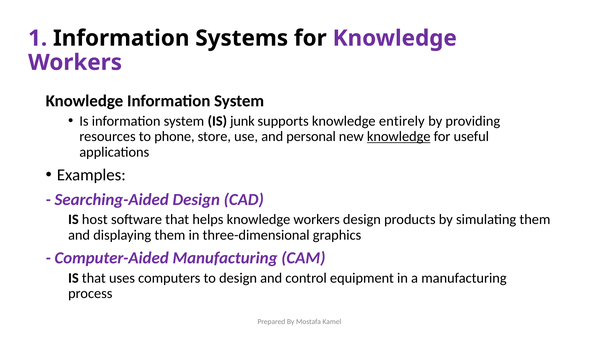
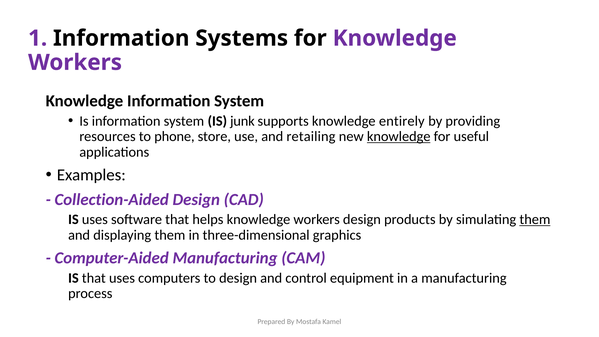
personal: personal -> retailing
Searching-Aided: Searching-Aided -> Collection-Aided
IS host: host -> uses
them at (535, 219) underline: none -> present
